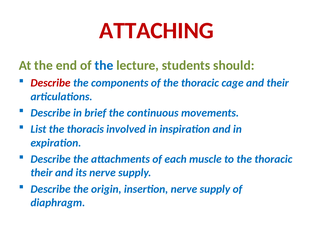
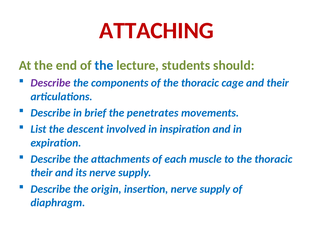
Describe at (51, 83) colour: red -> purple
continuous: continuous -> penetrates
thoracis: thoracis -> descent
